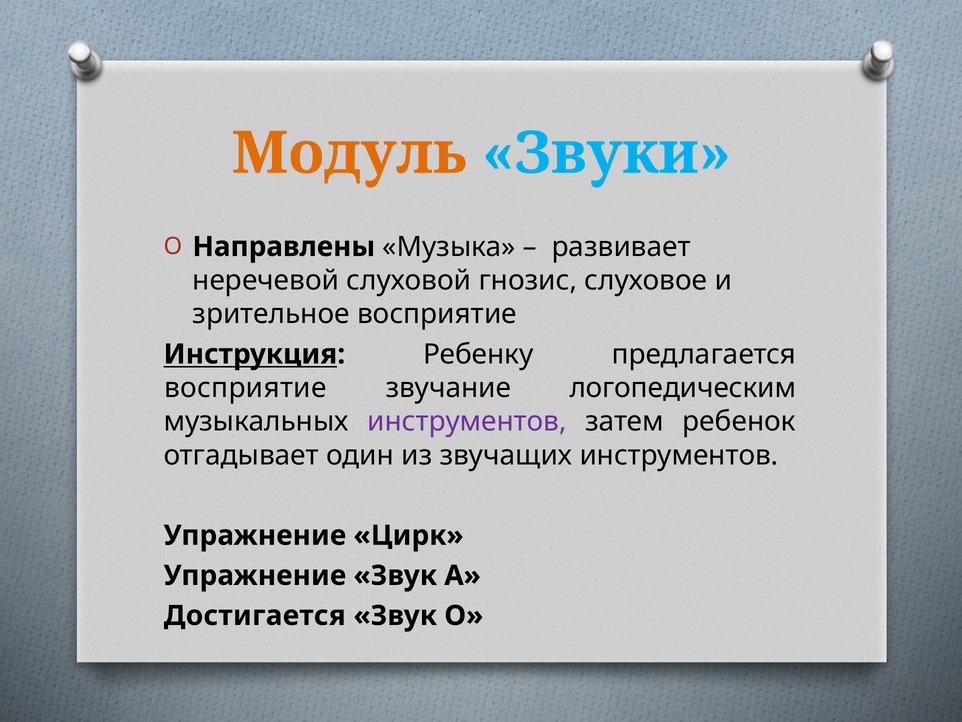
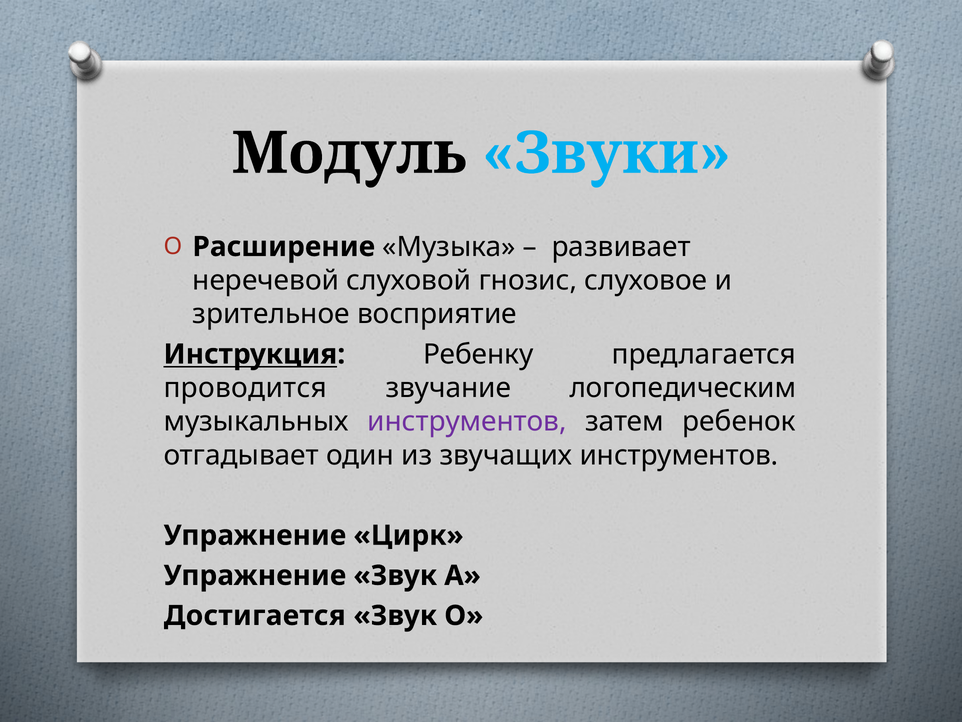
Модуль colour: orange -> black
Направлены: Направлены -> Расширение
восприятие at (245, 388): восприятие -> проводится
